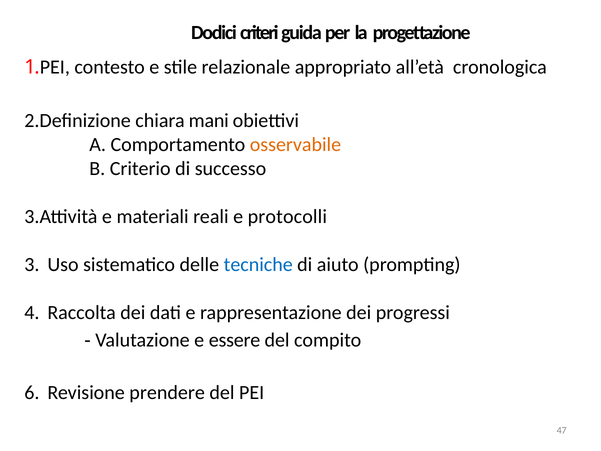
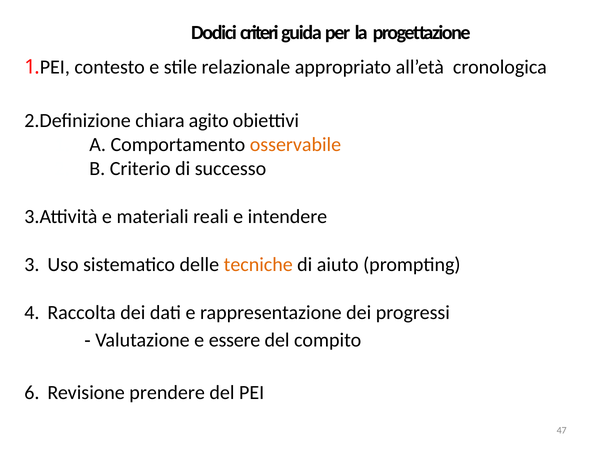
mani: mani -> agito
protocolli: protocolli -> intendere
tecniche colour: blue -> orange
